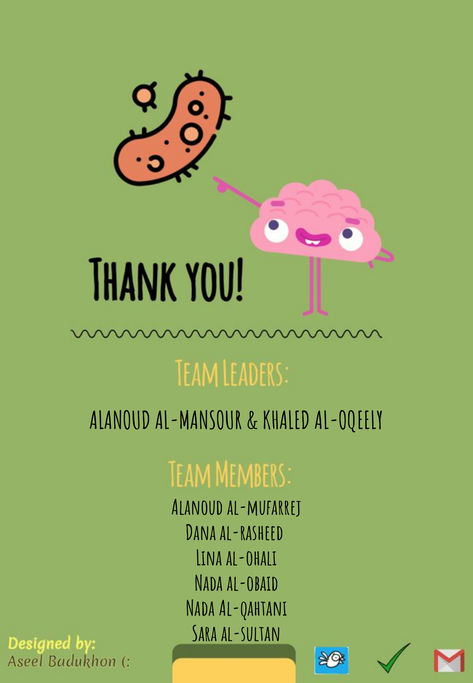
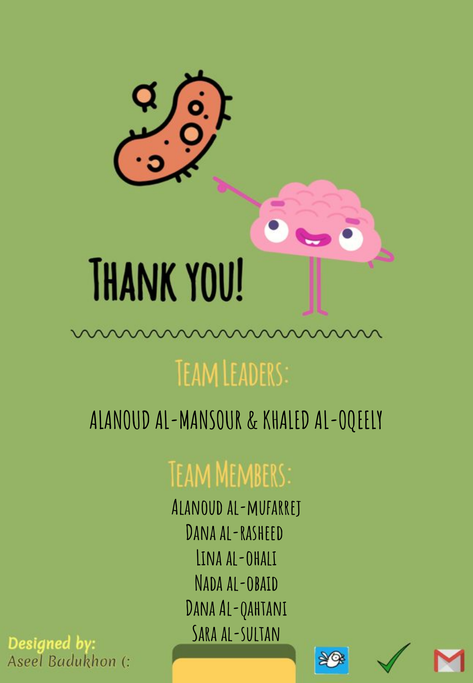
Nada at (200, 609): Nada -> Dana
